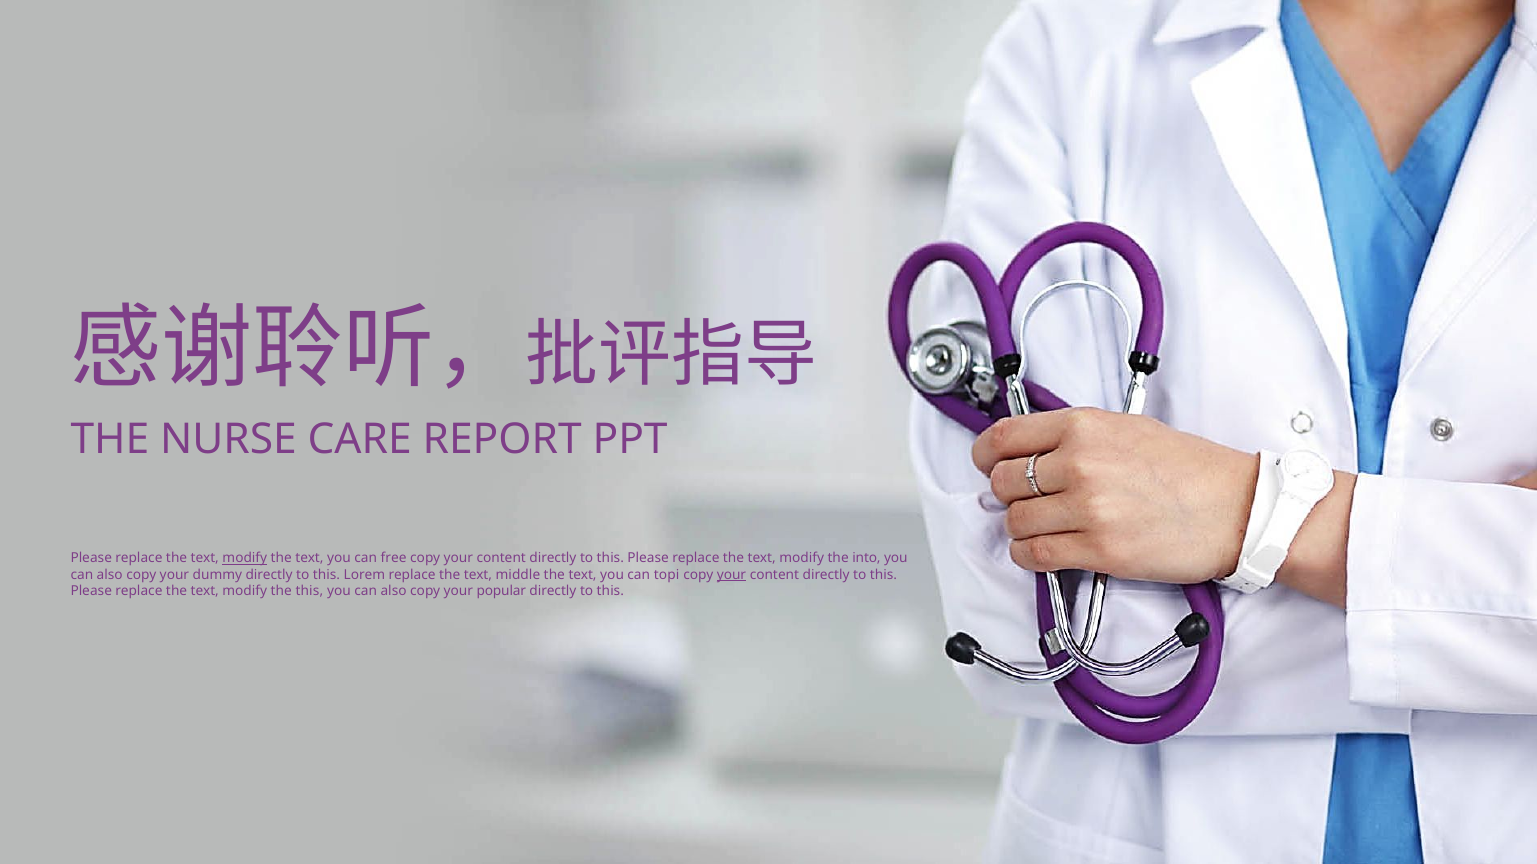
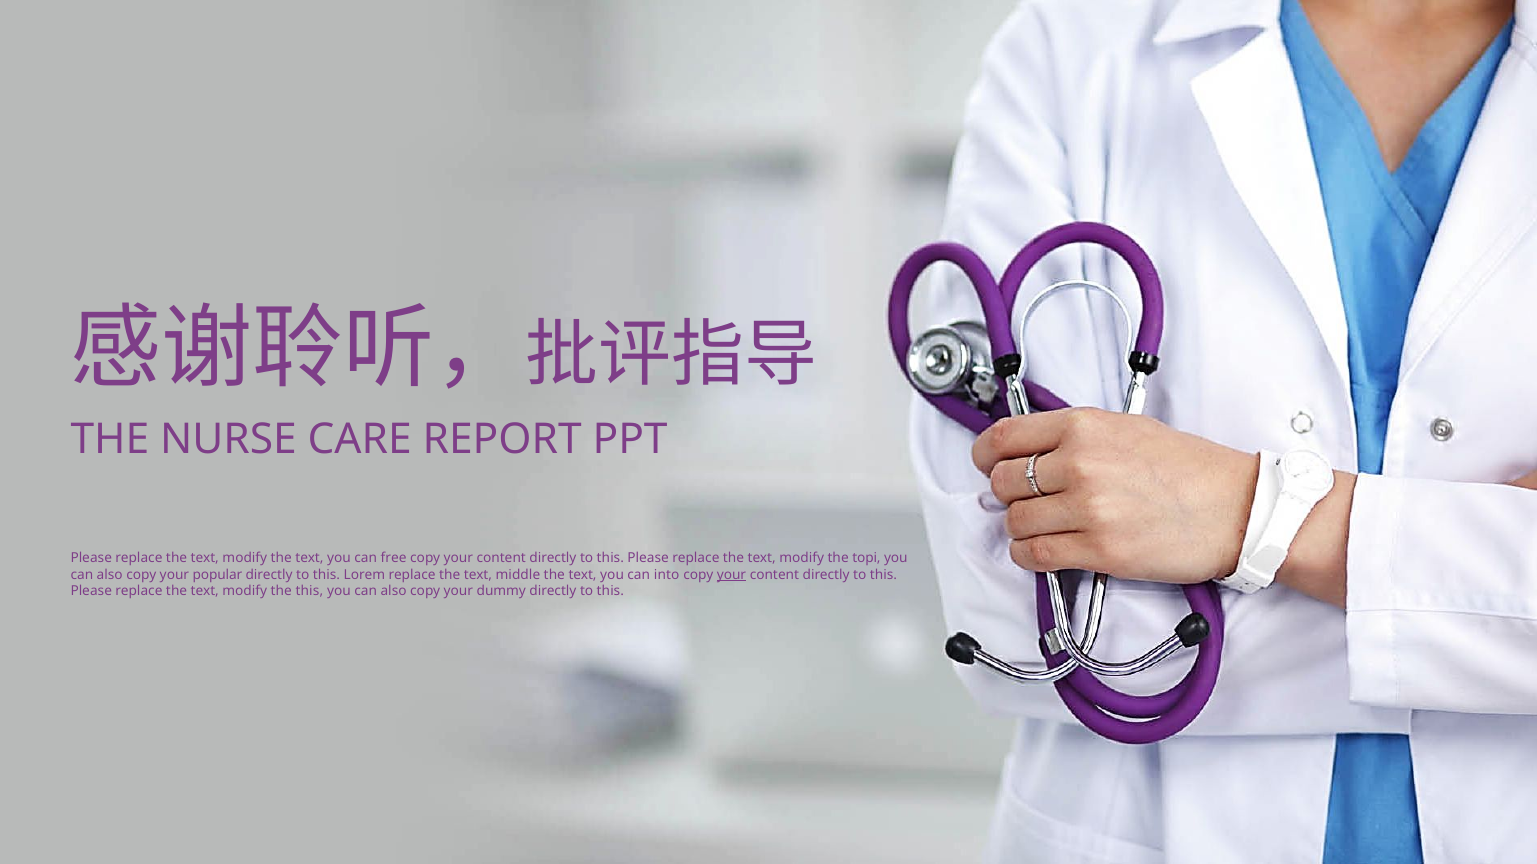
modify at (245, 559) underline: present -> none
into: into -> topi
dummy: dummy -> popular
topi: topi -> into
popular: popular -> dummy
